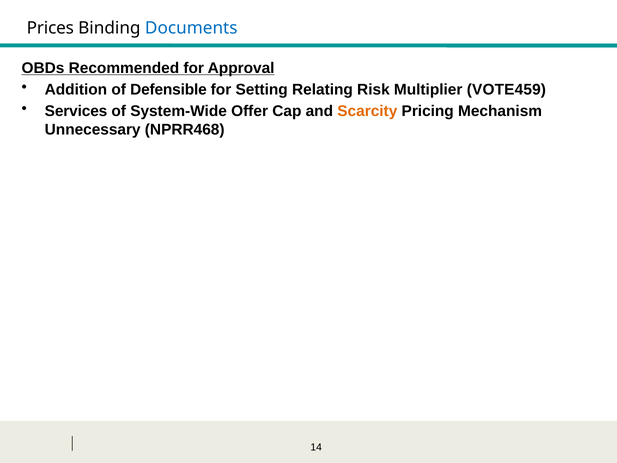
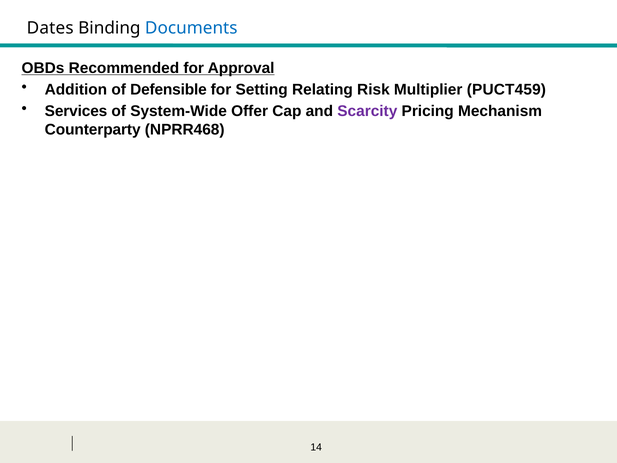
Prices: Prices -> Dates
VOTE459: VOTE459 -> PUCT459
Scarcity colour: orange -> purple
Unnecessary: Unnecessary -> Counterparty
